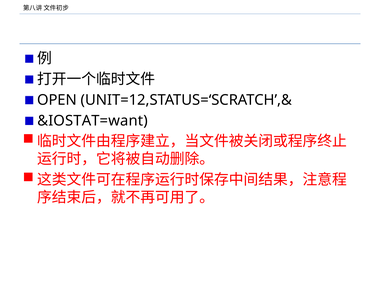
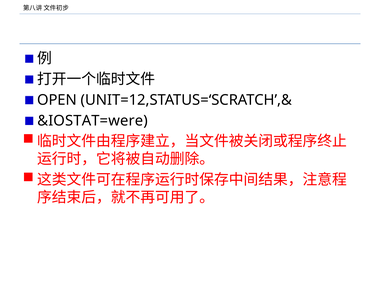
&IOSTAT=want: &IOSTAT=want -> &IOSTAT=were
